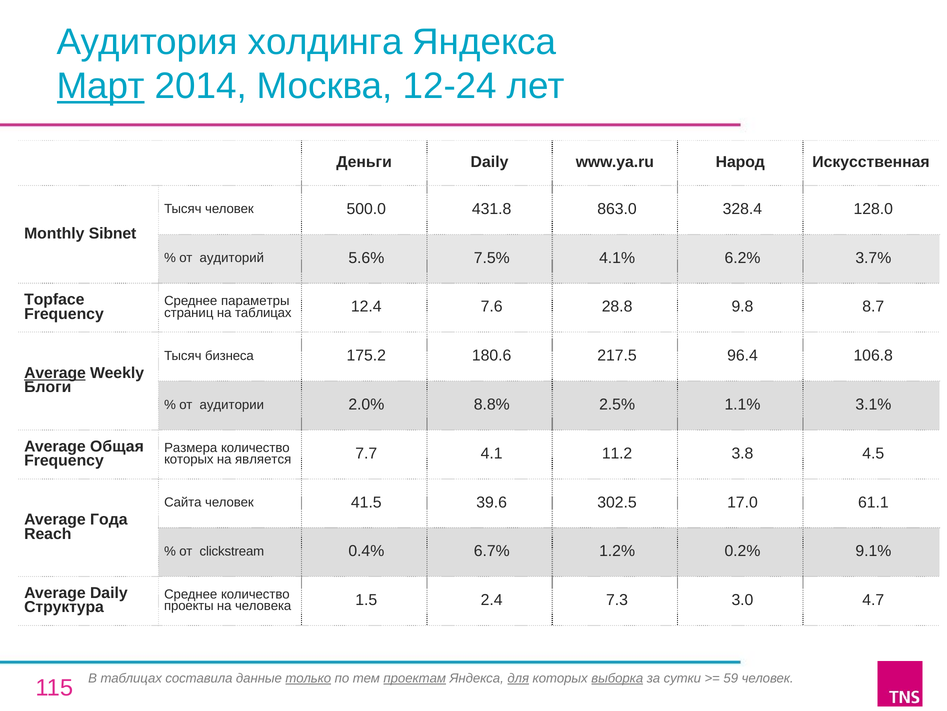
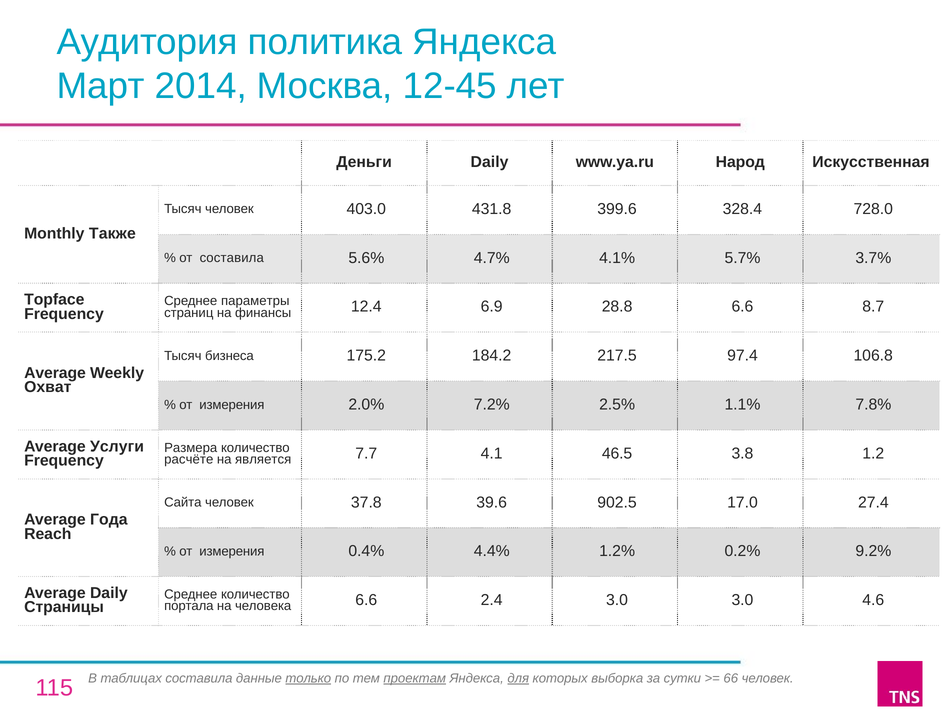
холдинга: холдинга -> политика
Март underline: present -> none
12-24: 12-24 -> 12-45
500.0: 500.0 -> 403.0
863.0: 863.0 -> 399.6
128.0: 128.0 -> 728.0
Sibnet: Sibnet -> Также
от аудиторий: аудиторий -> составила
7.5%: 7.5% -> 4.7%
6.2%: 6.2% -> 5.7%
на таблицах: таблицах -> финансы
7.6: 7.6 -> 6.9
28.8 9.8: 9.8 -> 6.6
180.6: 180.6 -> 184.2
96.4: 96.4 -> 97.4
Average at (55, 373) underline: present -> none
Блоги: Блоги -> Охват
аудитории at (232, 404): аудитории -> измерения
8.8%: 8.8% -> 7.2%
3.1%: 3.1% -> 7.8%
Общая: Общая -> Услуги
которых at (189, 459): которых -> расчёте
11.2: 11.2 -> 46.5
4.5: 4.5 -> 1.2
41.5: 41.5 -> 37.8
302.5: 302.5 -> 902.5
61.1: 61.1 -> 27.4
clickstream at (232, 551): clickstream -> измерения
6.7%: 6.7% -> 4.4%
9.1%: 9.1% -> 9.2%
Структура: Структура -> Страницы
проекты: проекты -> портала
человека 1.5: 1.5 -> 6.6
2.4 7.3: 7.3 -> 3.0
4.7: 4.7 -> 4.6
выборка underline: present -> none
59: 59 -> 66
